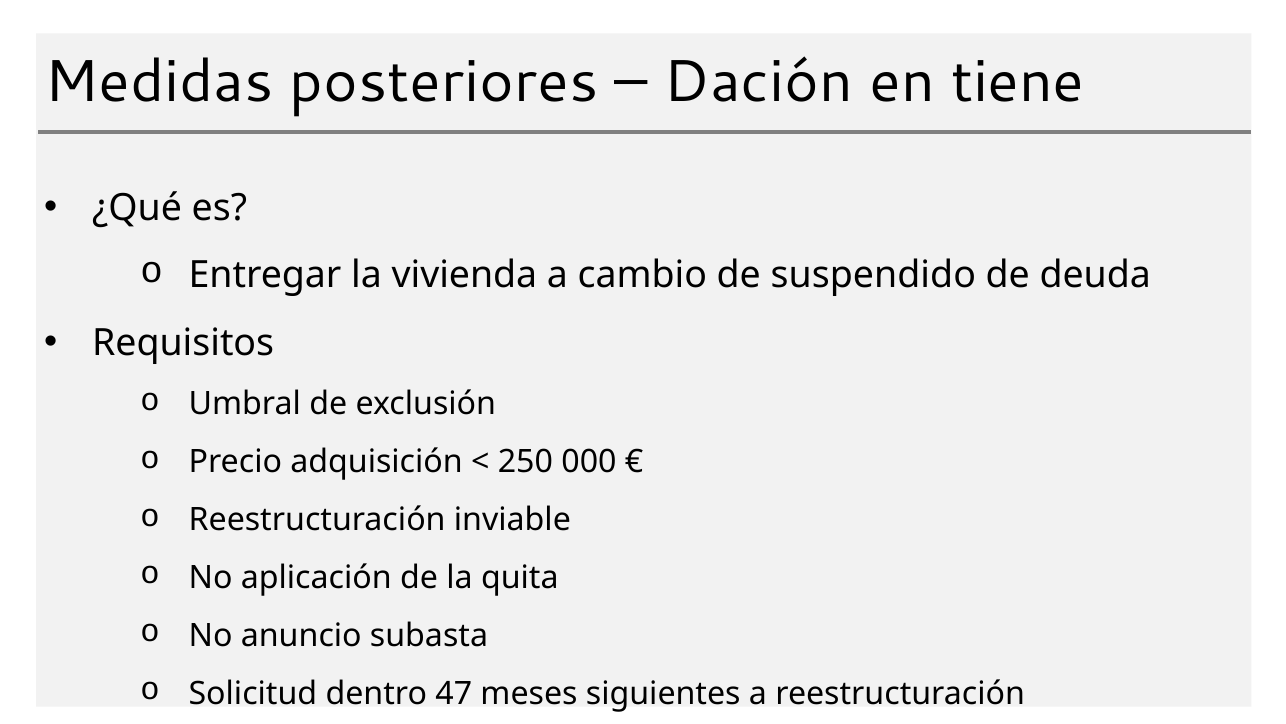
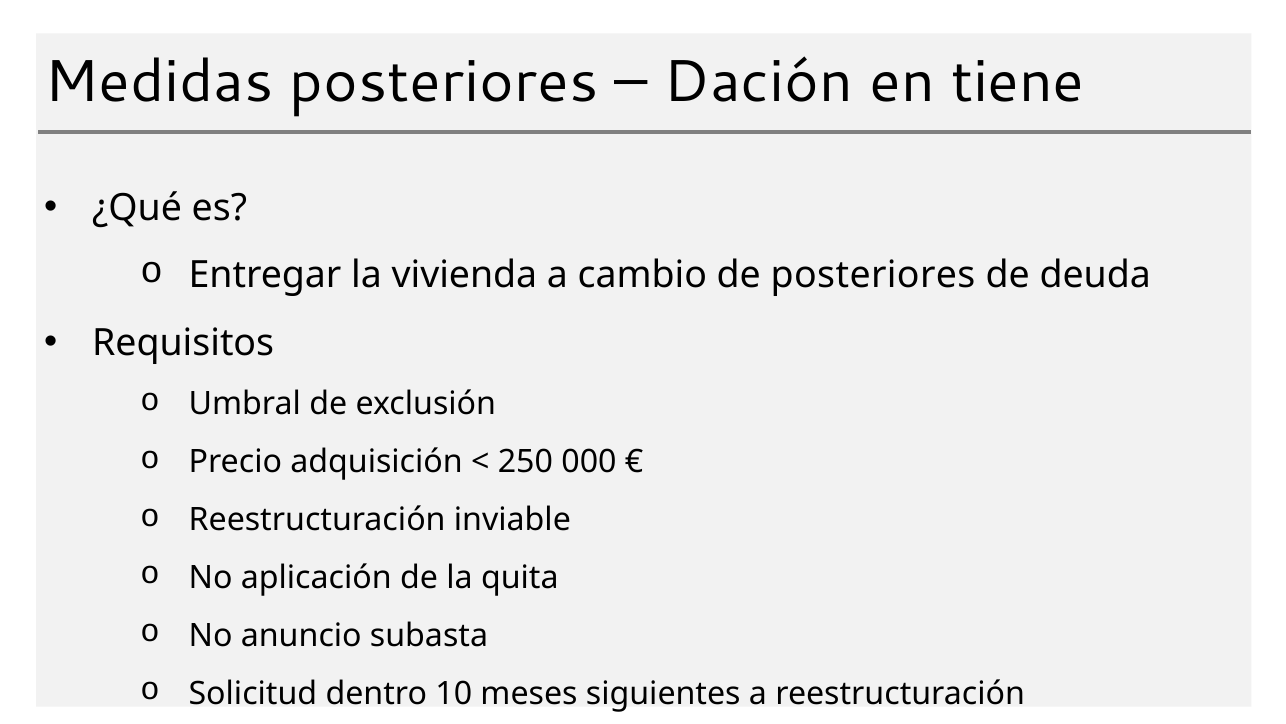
de suspendido: suspendido -> posteriores
47: 47 -> 10
